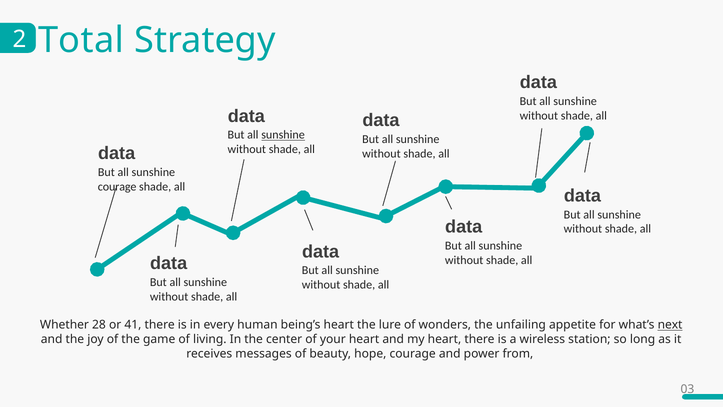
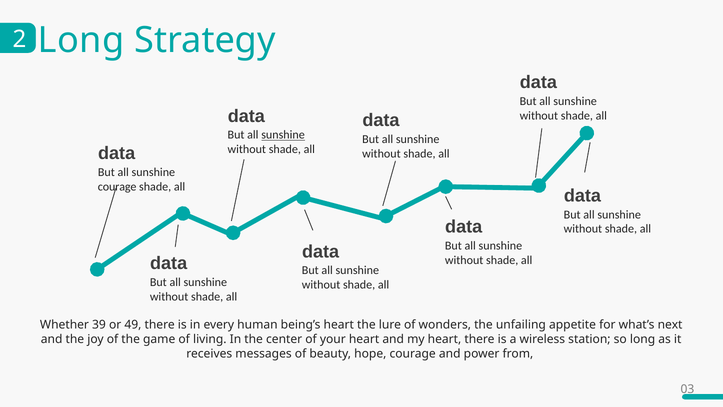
Total at (81, 40): Total -> Long
28: 28 -> 39
41: 41 -> 49
next underline: present -> none
